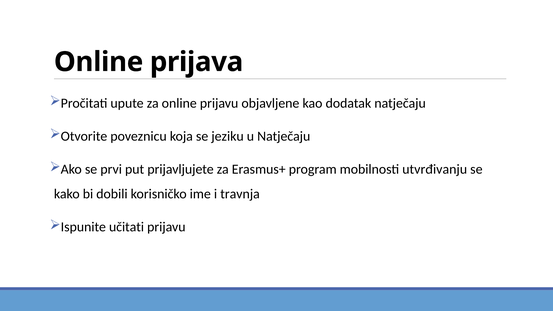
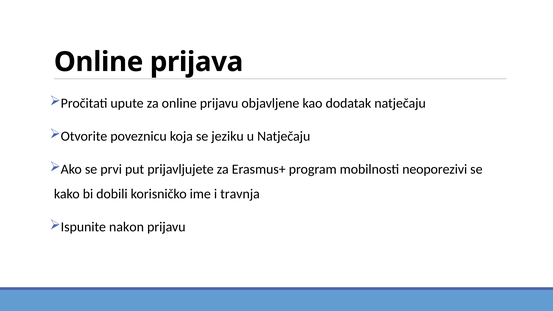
utvrđivanju: utvrđivanju -> neoporezivi
učitati: učitati -> nakon
